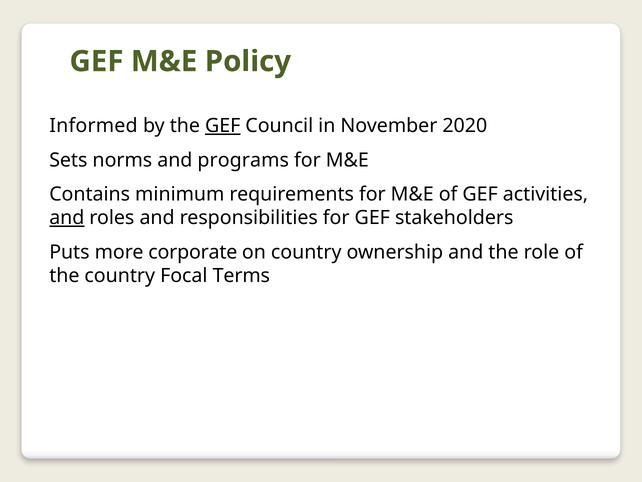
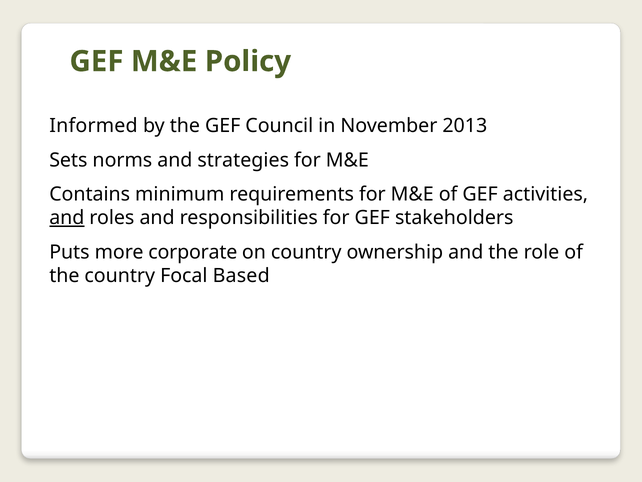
GEF at (223, 126) underline: present -> none
2020: 2020 -> 2013
programs: programs -> strategies
Terms: Terms -> Based
